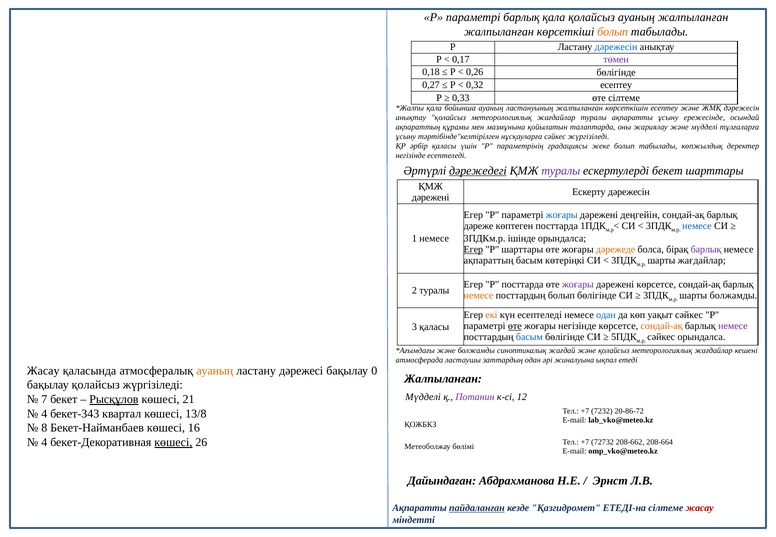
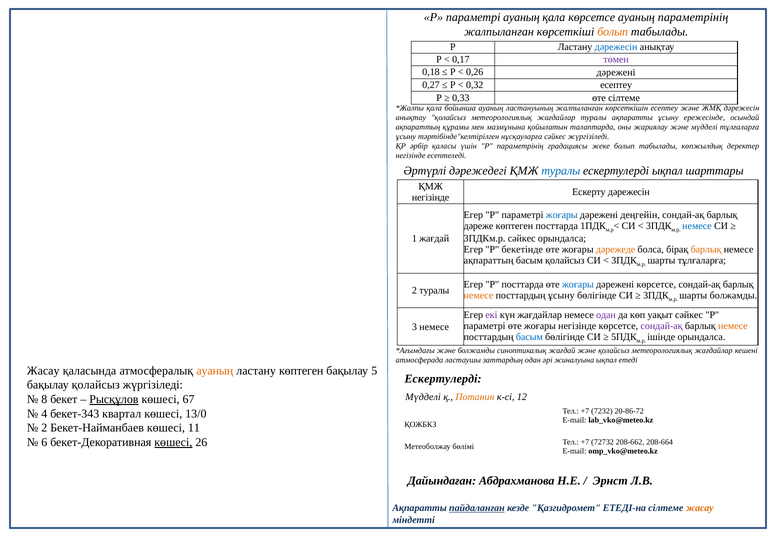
параметрі барлық: барлық -> ауаның
қала қолайсыз: қолайсыз -> көрсетсе
ауаның жалпыланған: жалпыланған -> параметрінің
0,26 бөлігінде: бөлігінде -> дәрежені
дәрежедегі underline: present -> none
туралы at (561, 171) colour: purple -> blue
ескертулерді бекет: бекет -> ықпал
дәрежені at (431, 197): дәрежені -> негізінде
1 немесе: немесе -> жағдай
3ПДКм.р ішінде: ішінде -> сәйкес
Егер at (473, 250) underline: present -> none
P шарттары: шарттары -> бекетінде
барлық at (706, 250) colour: purple -> orange
басым көтеріңкі: көтеріңкі -> қолайсыз
шарты жағдайлар: жағдайлар -> тұлғаларға
жоғары at (578, 284) colour: purple -> blue
посттардың болып: болып -> ұсыну
екі colour: orange -> purple
күн есептеледі: есептеледі -> жағдайлар
одан at (606, 315) colour: blue -> purple
өте at (515, 326) underline: present -> none
сондай-ақ at (662, 326) colour: orange -> purple
немесе at (733, 326) colour: purple -> orange
3 қаласы: қаласы -> немесе
сәйкес at (661, 337): сәйкес -> ішінде
ластану дәрежесі: дәрежесі -> көптеген
0: 0 -> 5
Жалпыланған at (443, 379): Жалпыланған -> Ескертулерді
Потанин colour: purple -> orange
7: 7 -> 8
21: 21 -> 67
13/8: 13/8 -> 13/0
8 at (44, 428): 8 -> 2
16: 16 -> 11
4 at (44, 442): 4 -> 6
жасау at (700, 508) colour: red -> orange
